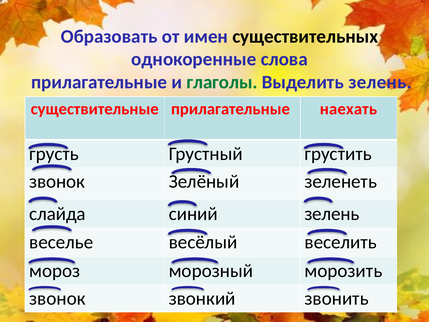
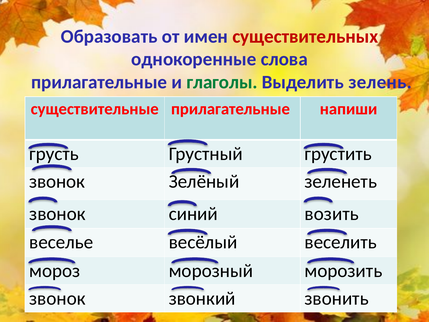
существительных colour: black -> red
наехать: наехать -> напиши
слайда at (58, 214): слайда -> звонок
зелень at (332, 214): зелень -> возить
